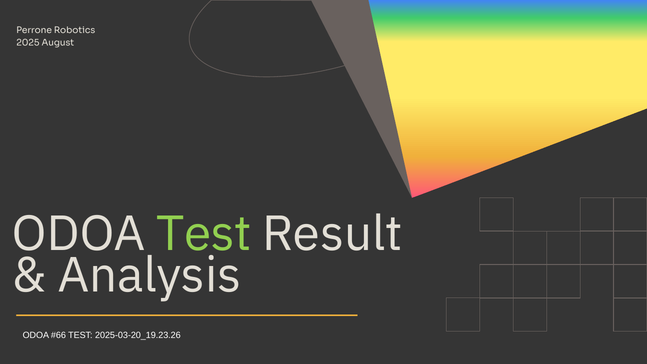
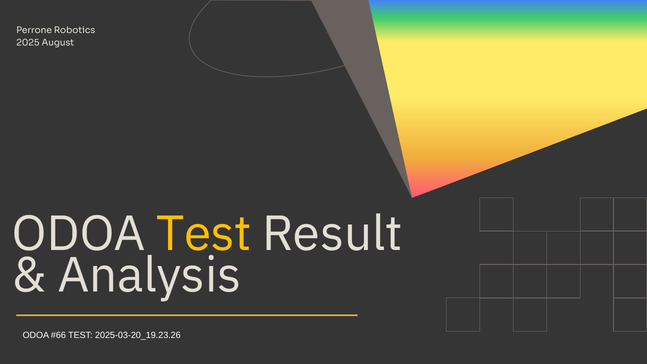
Test at (204, 234) colour: light green -> yellow
